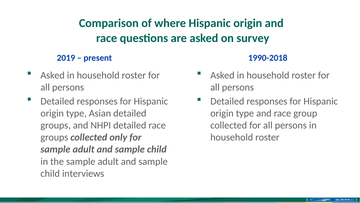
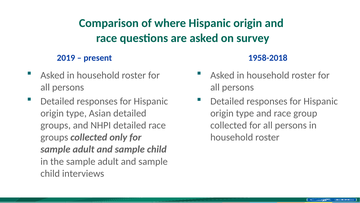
1990-2018: 1990-2018 -> 1958-2018
